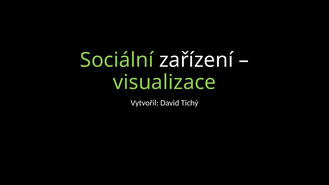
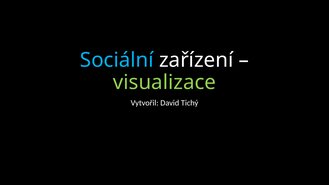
Sociální colour: light green -> light blue
